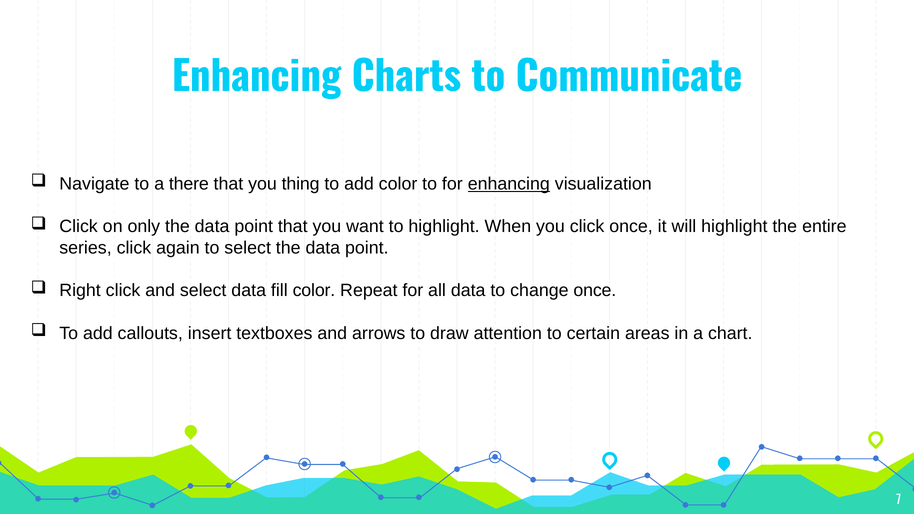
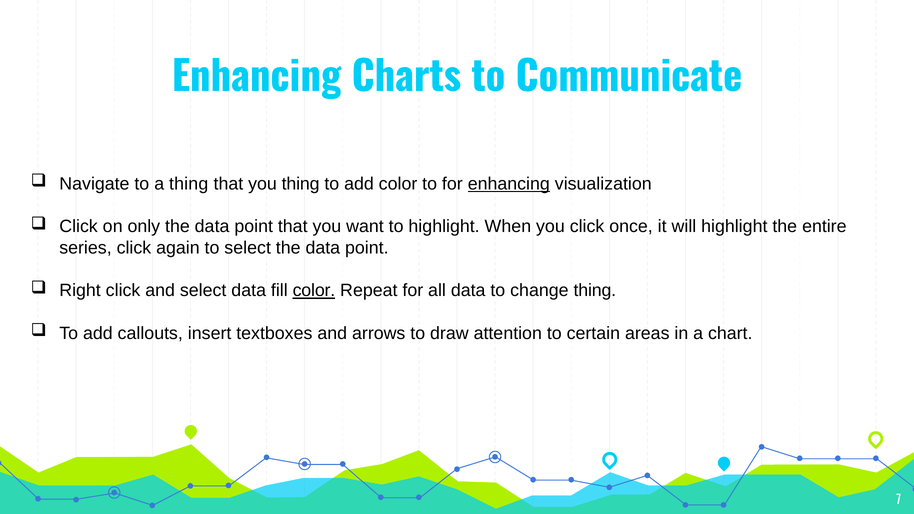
a there: there -> thing
color at (314, 291) underline: none -> present
change once: once -> thing
